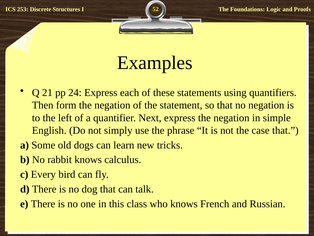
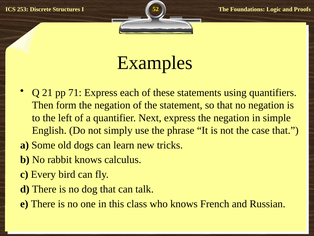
24: 24 -> 71
